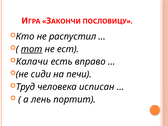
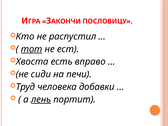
Калачи: Калачи -> Хвоста
исписан: исписан -> добавки
лень underline: none -> present
